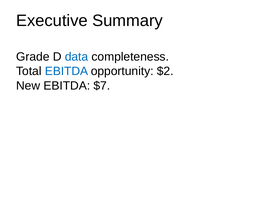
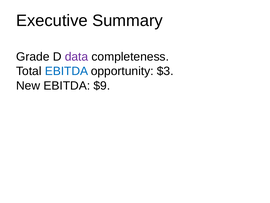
data colour: blue -> purple
$2: $2 -> $3
$7: $7 -> $9
